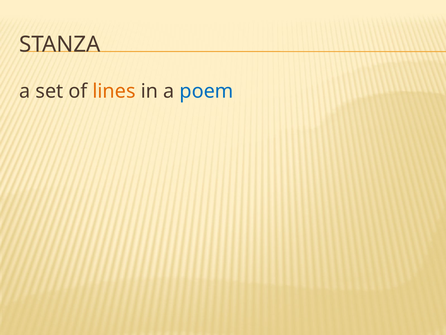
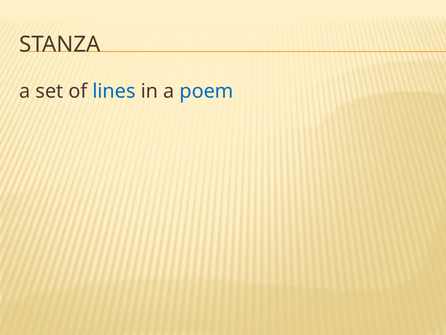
lines colour: orange -> blue
